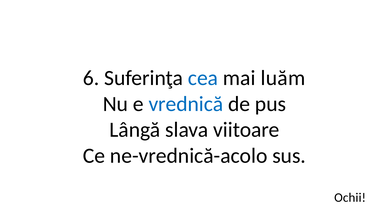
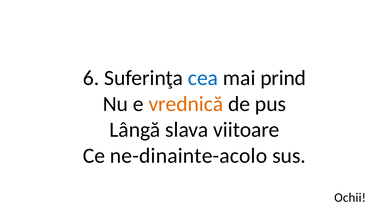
luăm: luăm -> prind
vrednică colour: blue -> orange
ne-vrednică-acolo: ne-vrednică-acolo -> ne-dinainte-acolo
